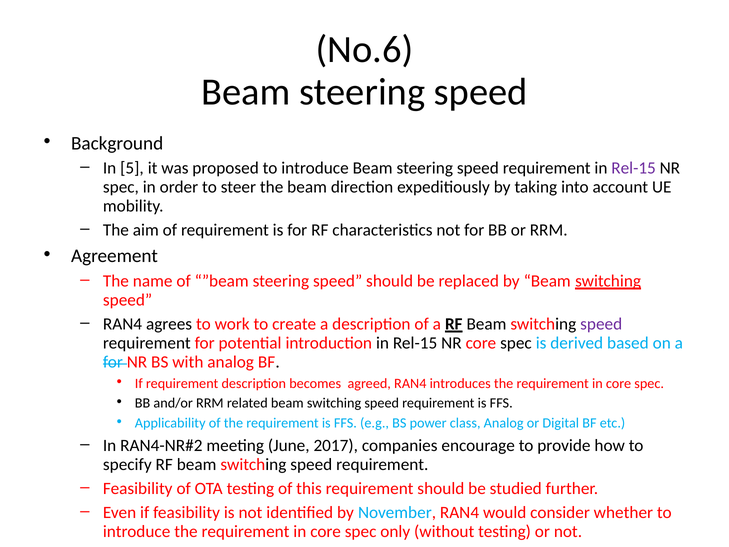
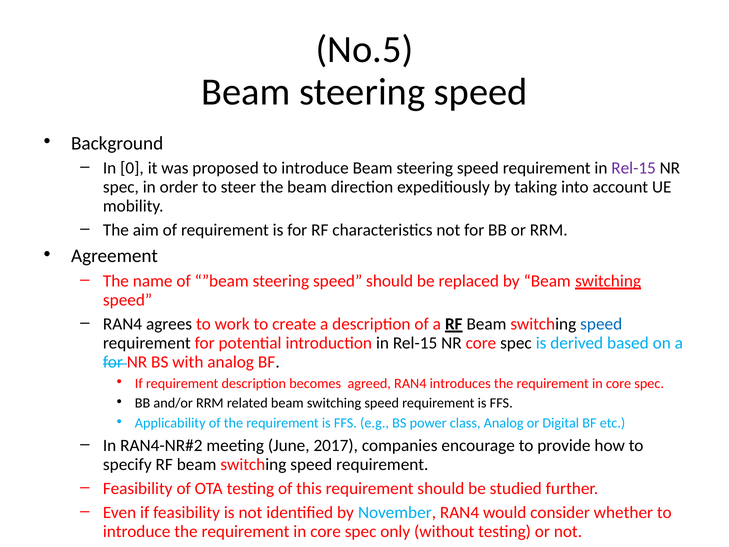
No.6: No.6 -> No.5
5: 5 -> 0
speed at (601, 324) colour: purple -> blue
